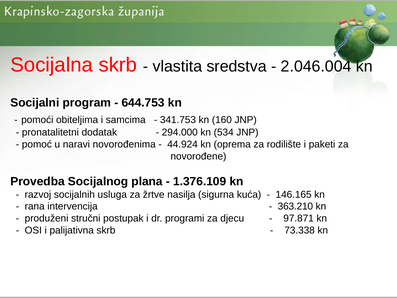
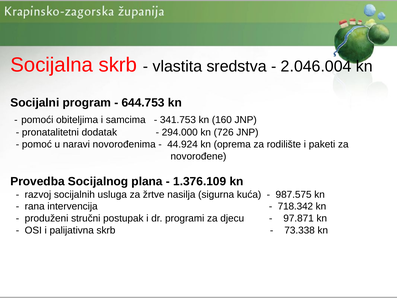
534: 534 -> 726
146.165: 146.165 -> 987.575
363.210: 363.210 -> 718.342
